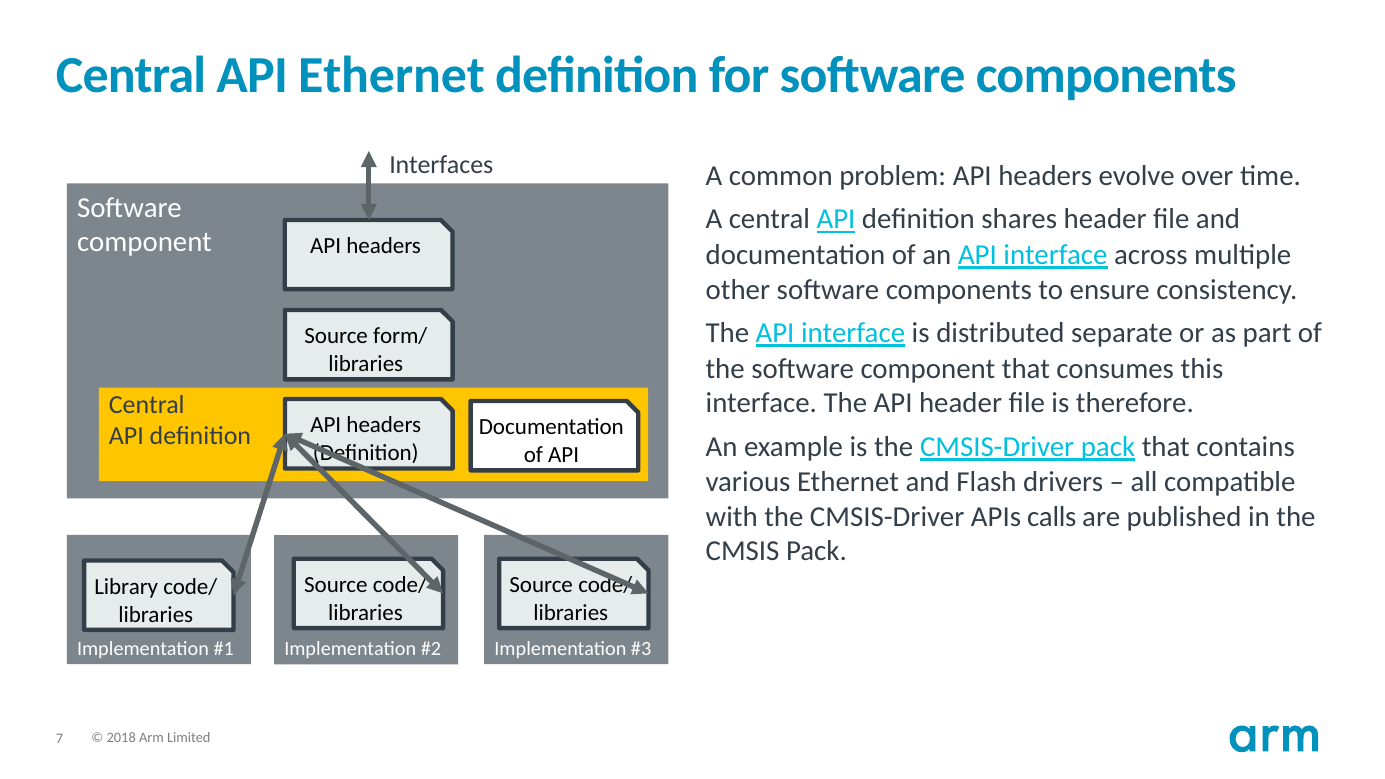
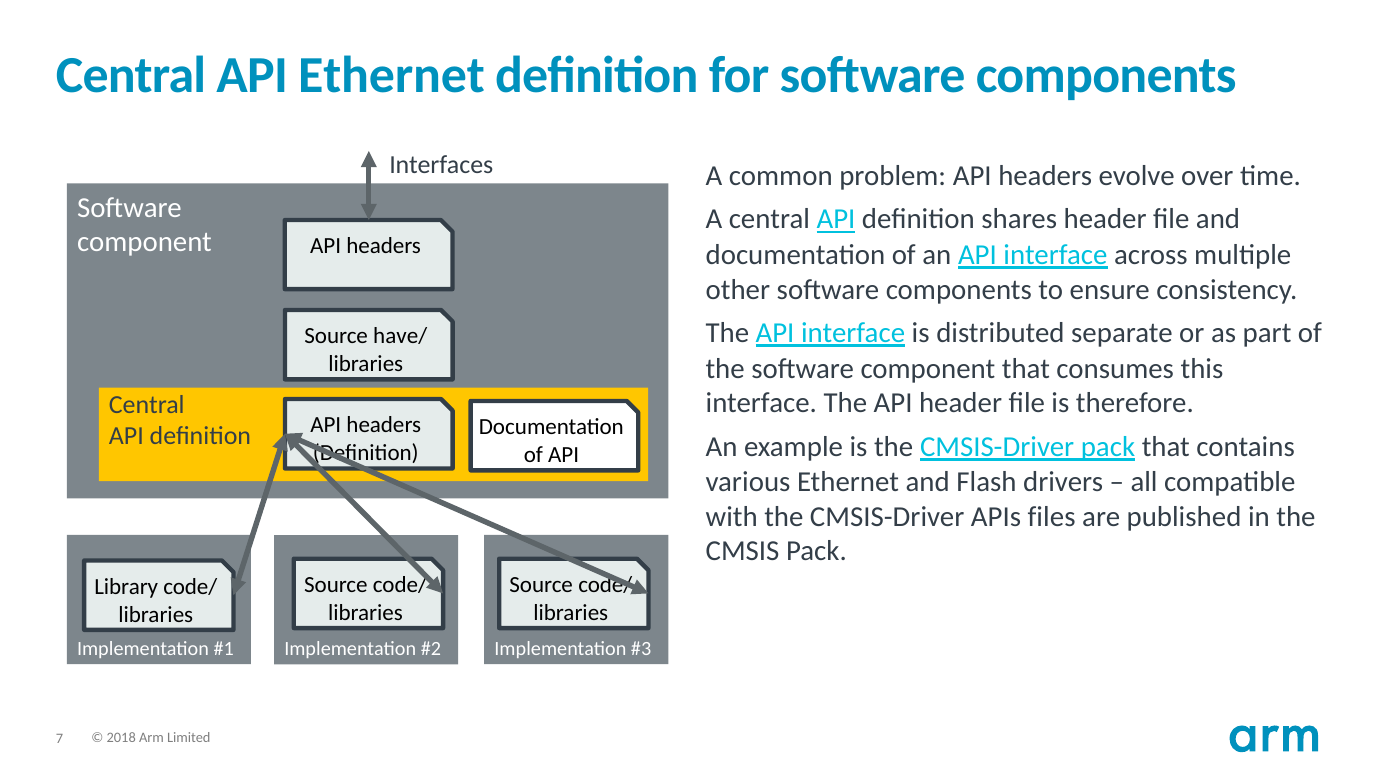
form/: form/ -> have/
calls: calls -> files
